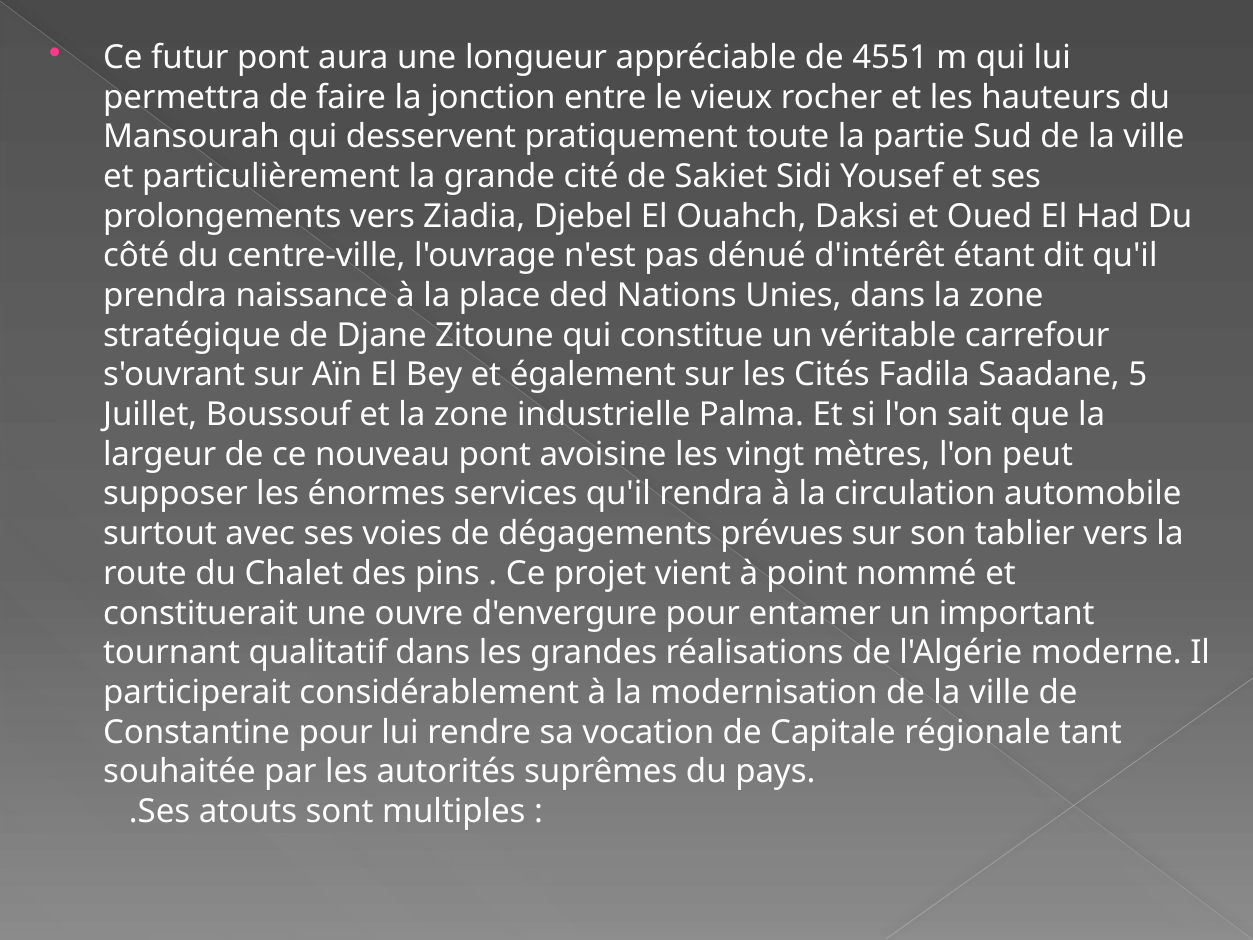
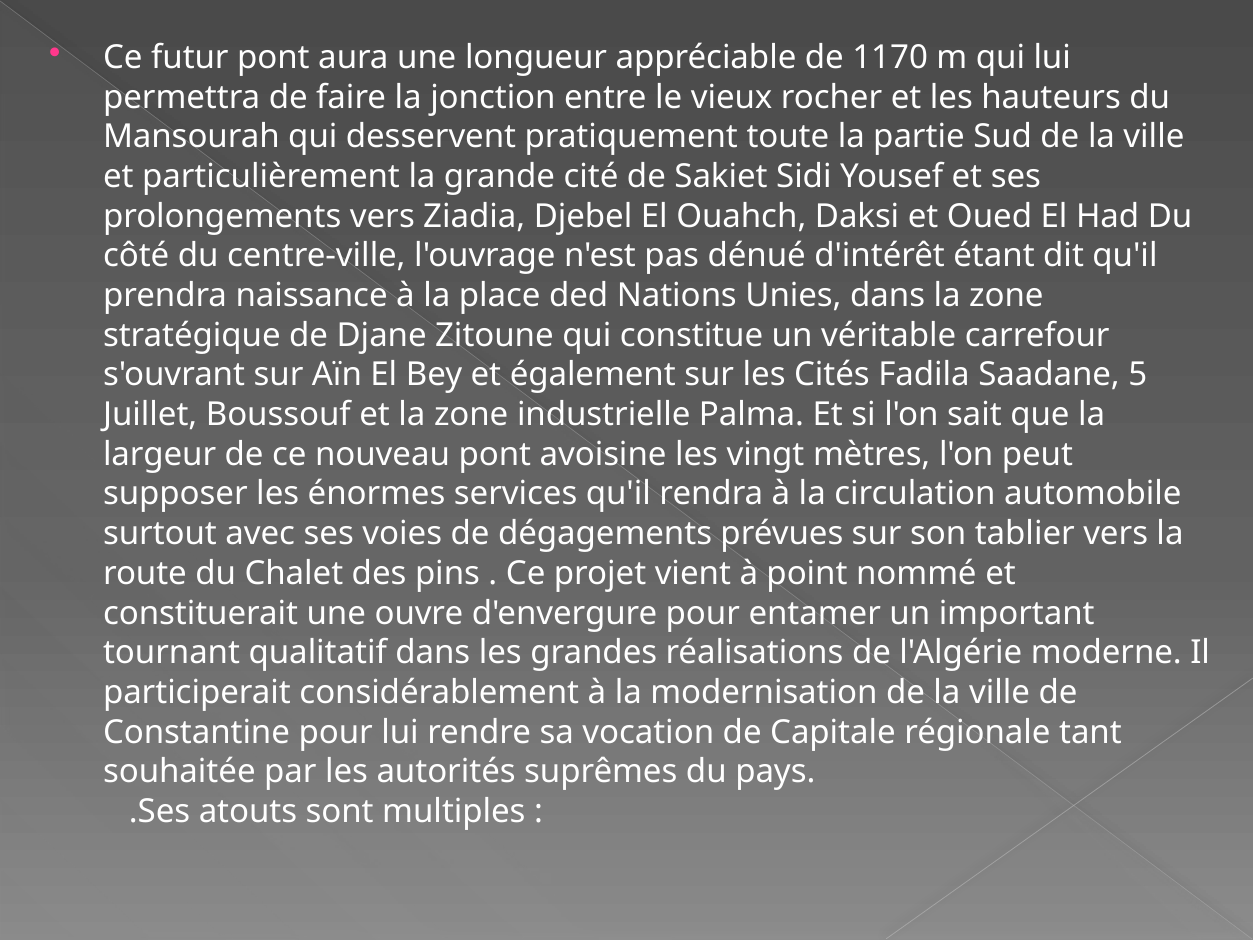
4551: 4551 -> 1170
